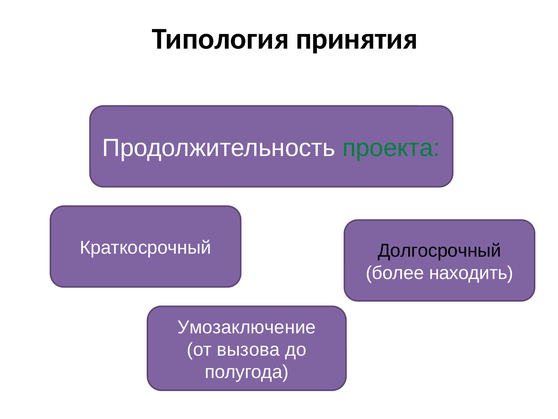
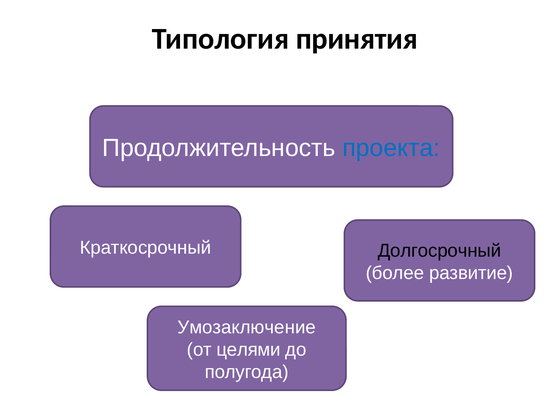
проекта colour: green -> blue
находить: находить -> развитие
вызова: вызова -> целями
